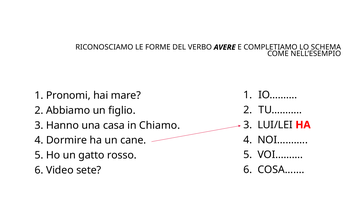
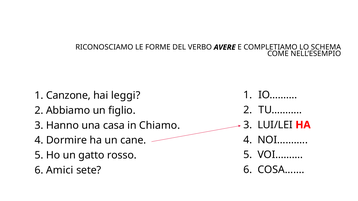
Pronomi: Pronomi -> Canzone
mare: mare -> leggi
Video: Video -> Amici
